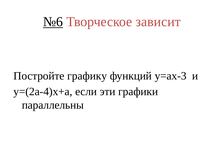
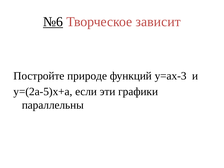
графику: графику -> природе
y=(2a-4)x+a: y=(2a-4)x+a -> y=(2a-5)x+a
